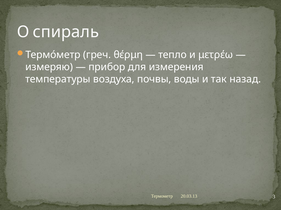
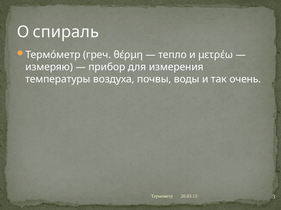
назад: назад -> очень
